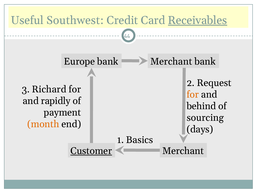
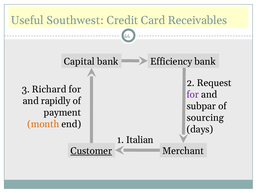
Receivables underline: present -> none
Europe: Europe -> Capital
Merchant at (171, 61): Merchant -> Efficiency
for at (193, 94) colour: orange -> purple
behind: behind -> subpar
Basics: Basics -> Italian
